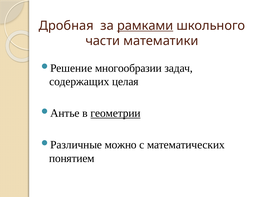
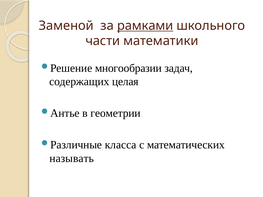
Дробная: Дробная -> Заменой
геометрии underline: present -> none
можно: можно -> класса
понятием: понятием -> называть
